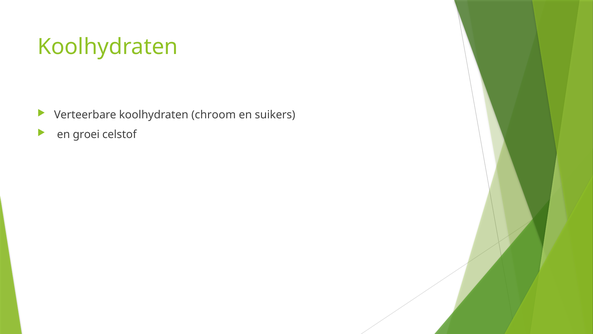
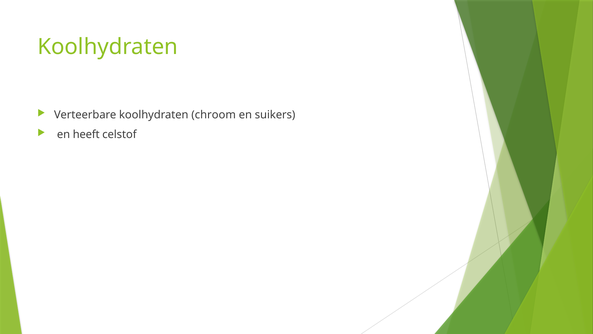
groei: groei -> heeft
